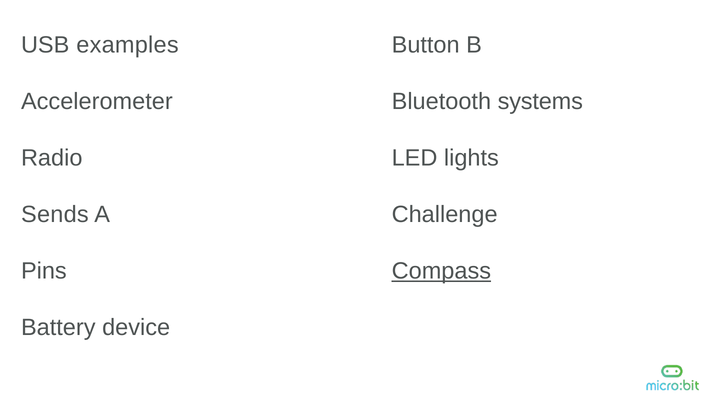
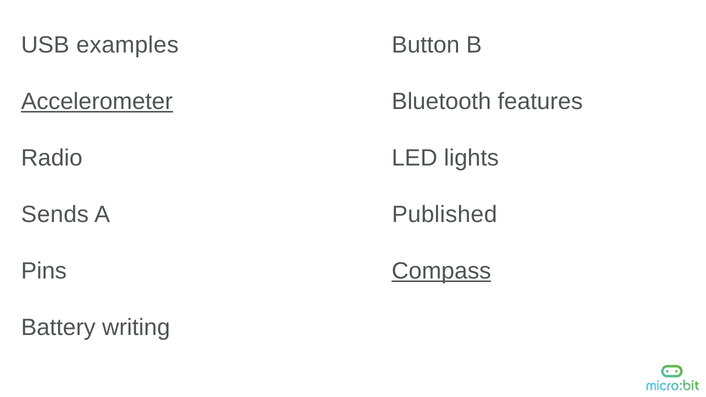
Accelerometer underline: none -> present
systems: systems -> features
Challenge: Challenge -> Published
device: device -> writing
